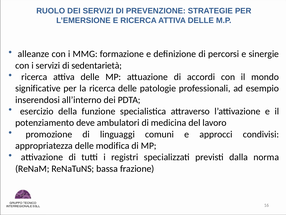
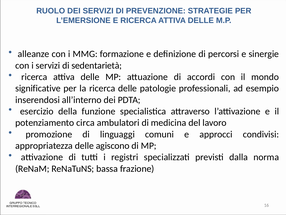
deve: deve -> circa
modifica: modifica -> agiscono
